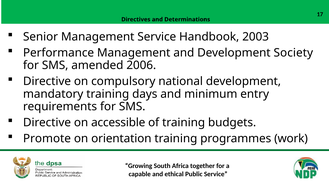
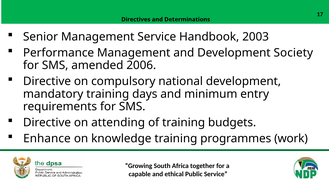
accessible: accessible -> attending
Promote: Promote -> Enhance
orientation: orientation -> knowledge
